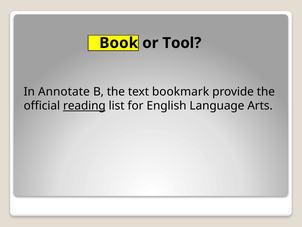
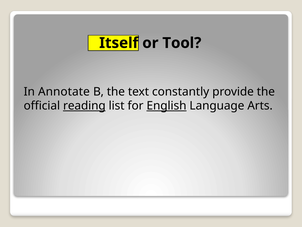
Book: Book -> Itself
bookmark: bookmark -> constantly
English underline: none -> present
